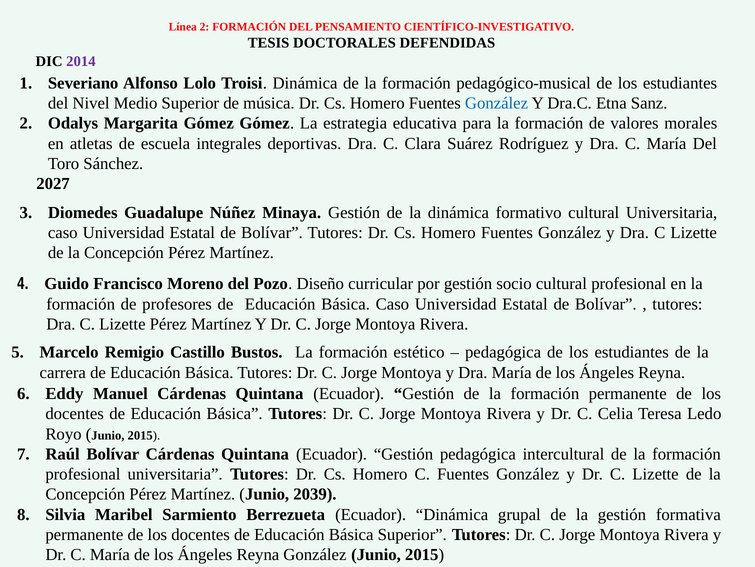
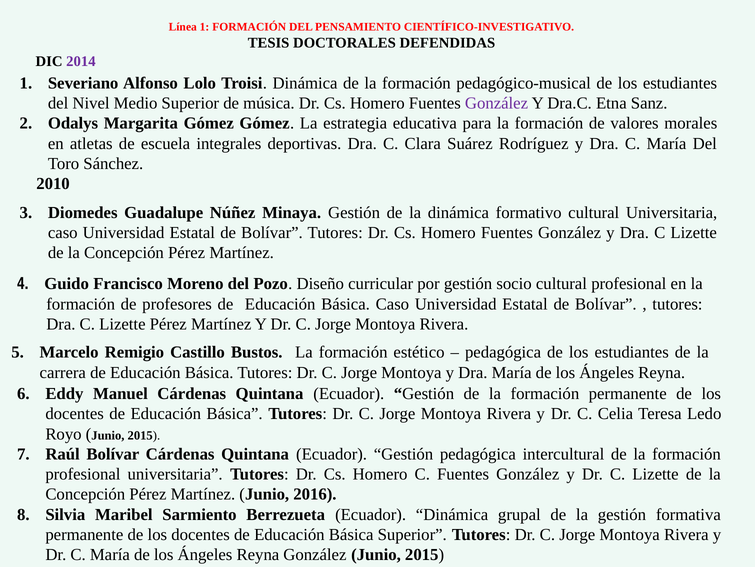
Línea 2: 2 -> 1
González at (497, 103) colour: blue -> purple
2027: 2027 -> 2010
2039: 2039 -> 2016
